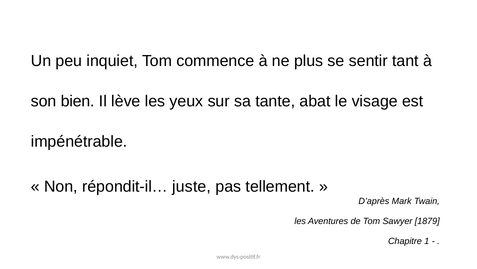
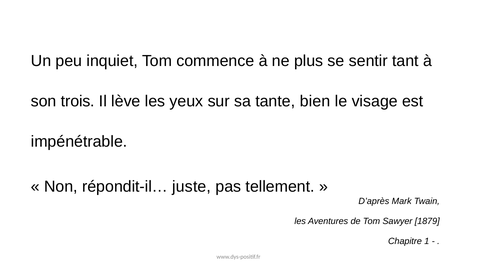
bien: bien -> trois
abat: abat -> bien
